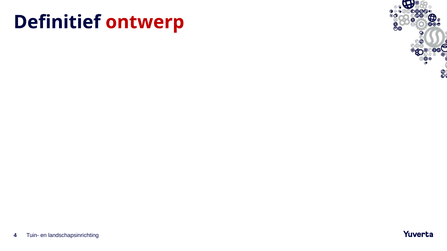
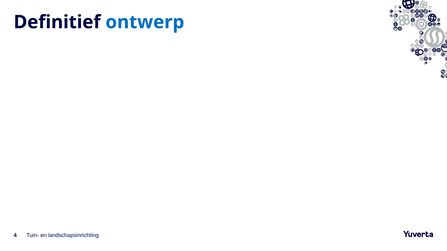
ontwerp colour: red -> blue
